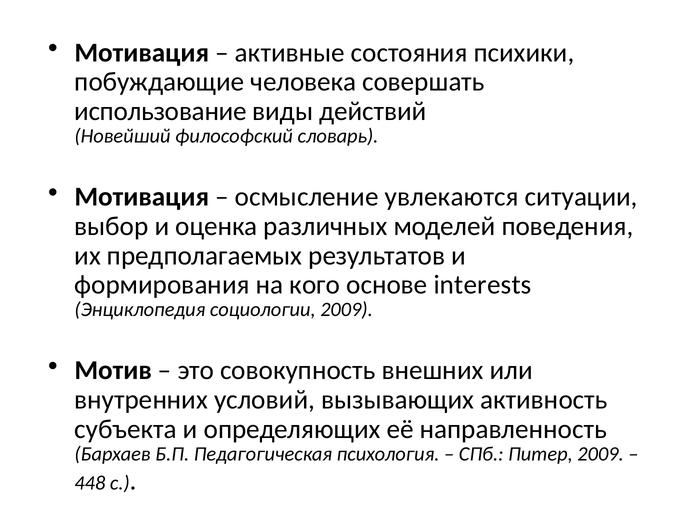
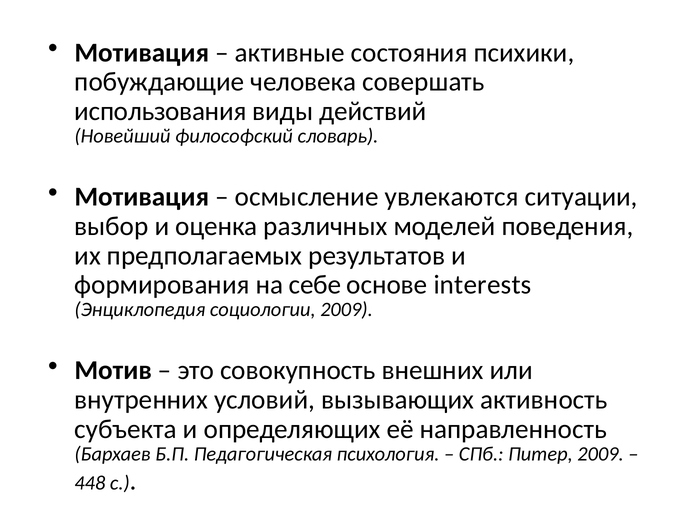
использование: использование -> использования
кого: кого -> себе
